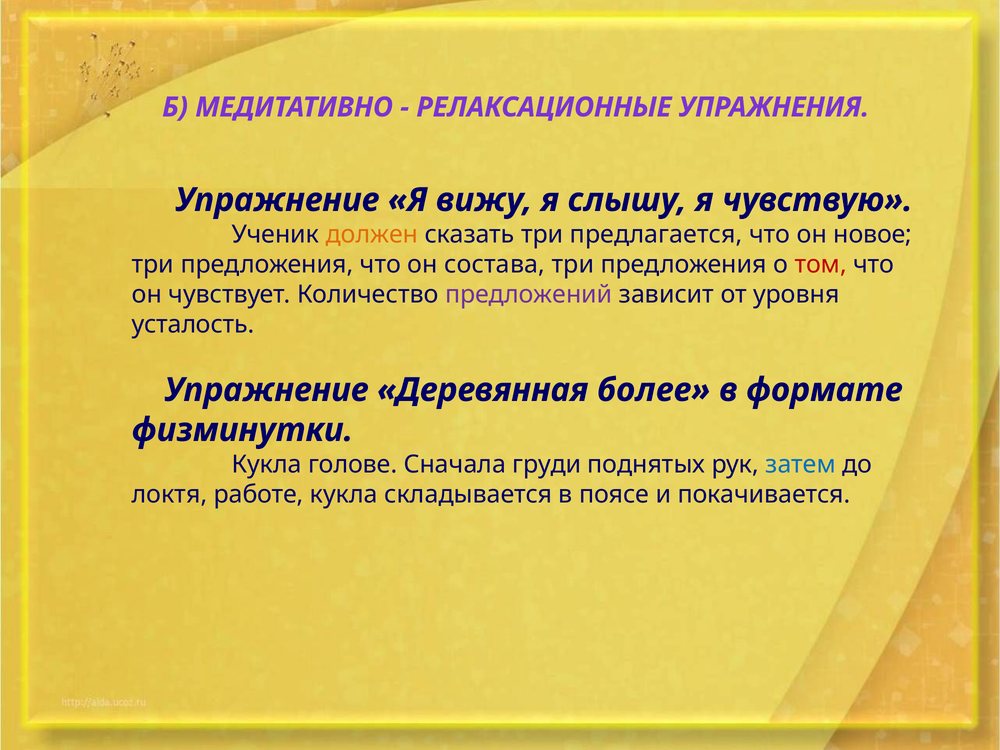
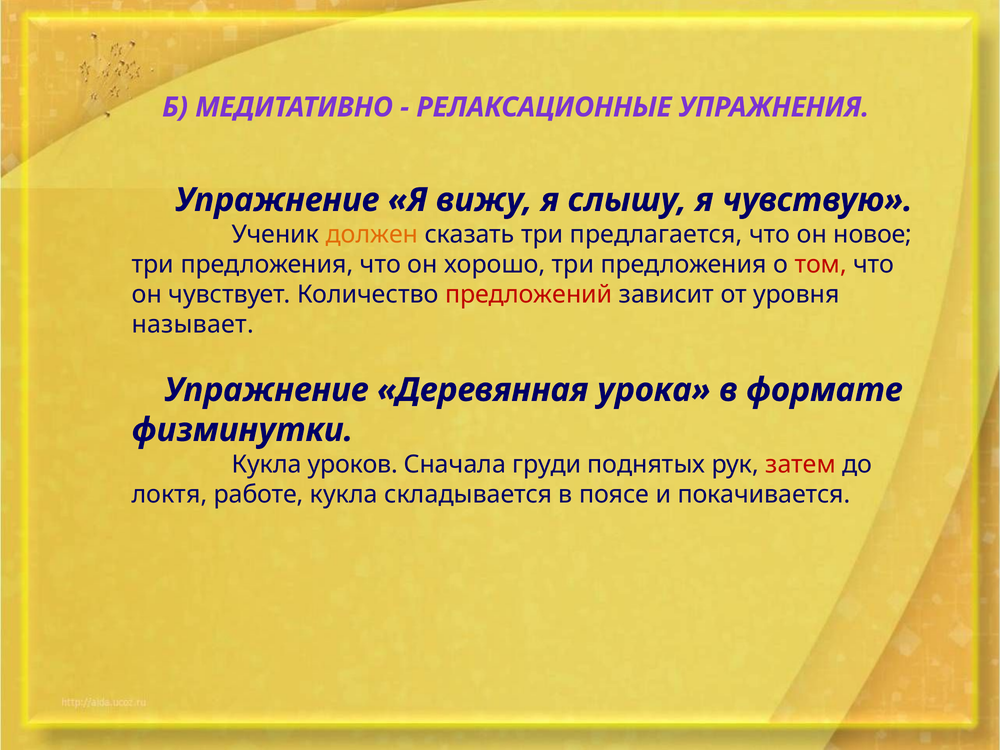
состава: состава -> хорошо
предложений colour: purple -> red
усталость: усталость -> называет
более: более -> урока
голове: голове -> уроков
затем colour: blue -> red
